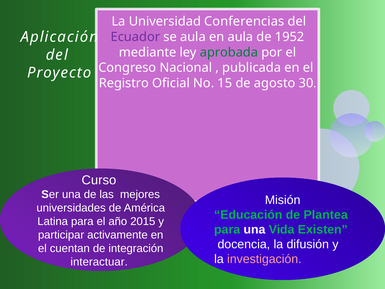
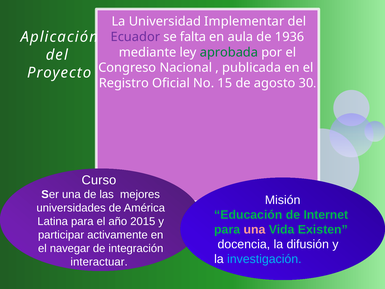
Conferencias: Conferencias -> Implementar
se aula: aula -> falta
1952: 1952 -> 1936
Plantea: Plantea -> Internet
una at (254, 229) colour: white -> pink
cuentan: cuentan -> navegar
investigación colour: pink -> light blue
